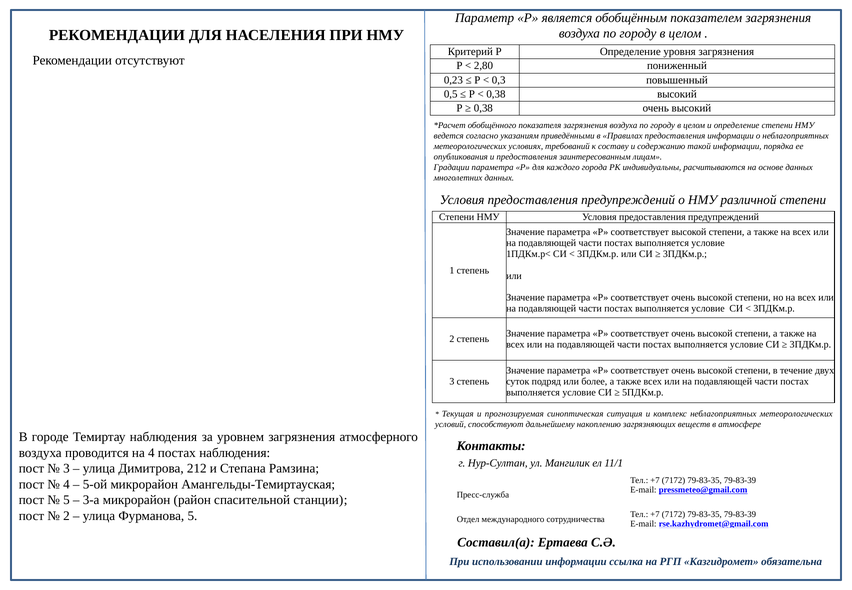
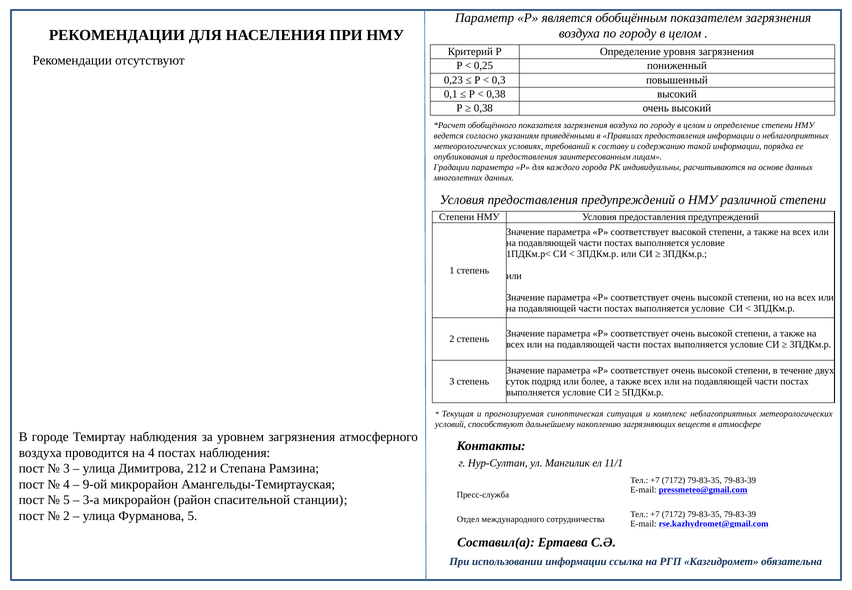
2,80: 2,80 -> 0,25
0,5: 0,5 -> 0,1
5-ой: 5-ой -> 9-ой
